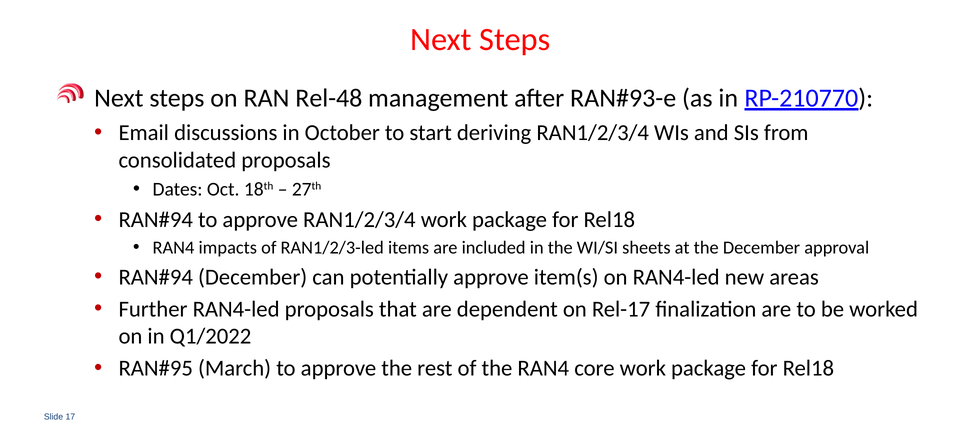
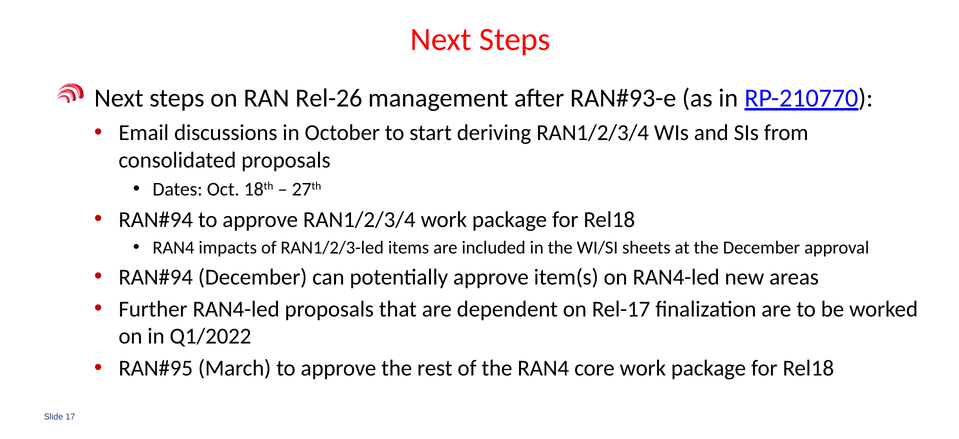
Rel-48: Rel-48 -> Rel-26
